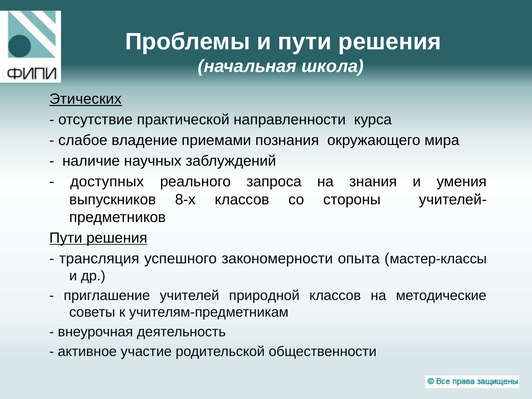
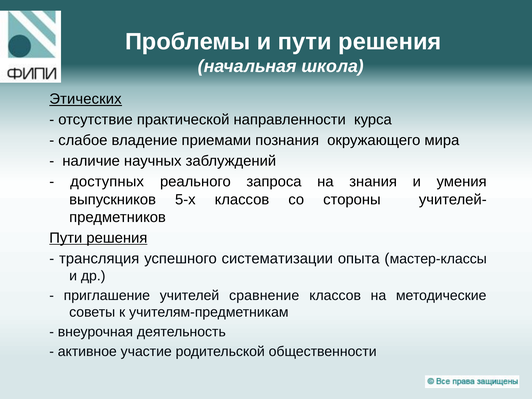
8-х: 8-х -> 5-х
закономерности: закономерности -> систематизации
природной: природной -> сравнение
